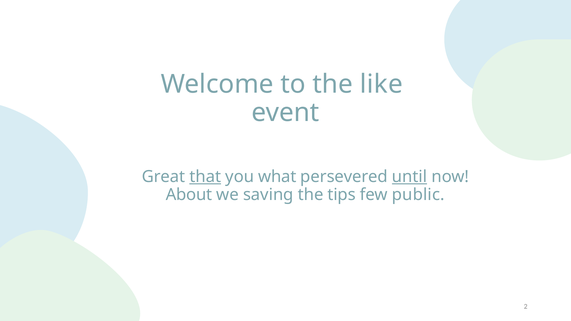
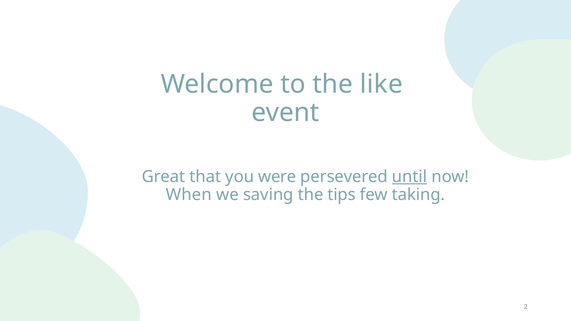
that underline: present -> none
what: what -> were
About: About -> When
public: public -> taking
